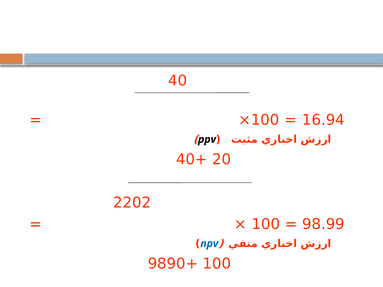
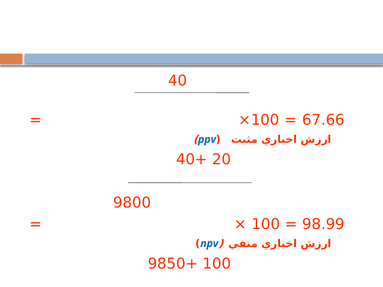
16.94: 16.94 -> 67.66
ppv colour: black -> blue
2202: 2202 -> 9800
9890: 9890 -> 9850
